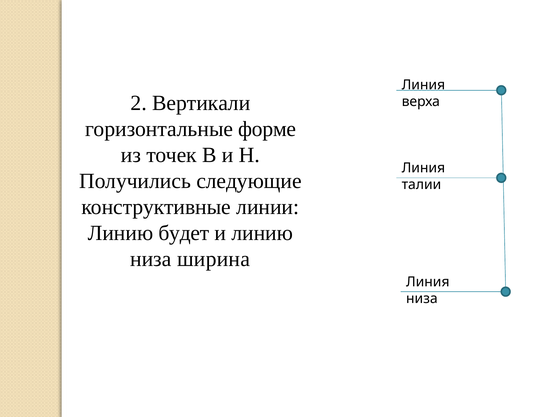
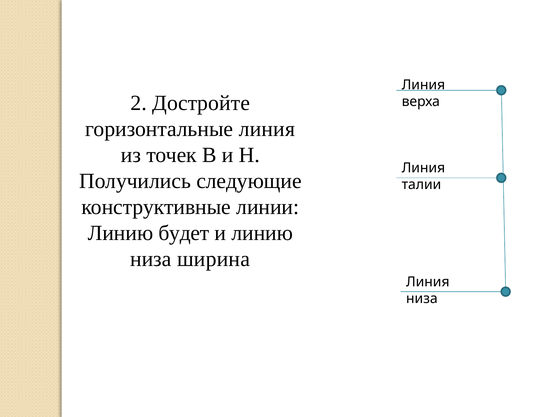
Вертикали: Вертикали -> Достройте
горизонтальные форме: форме -> линия
